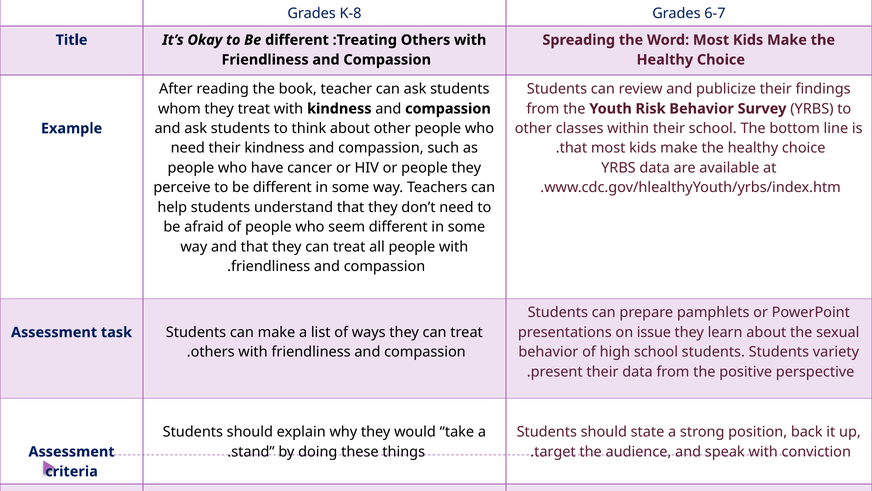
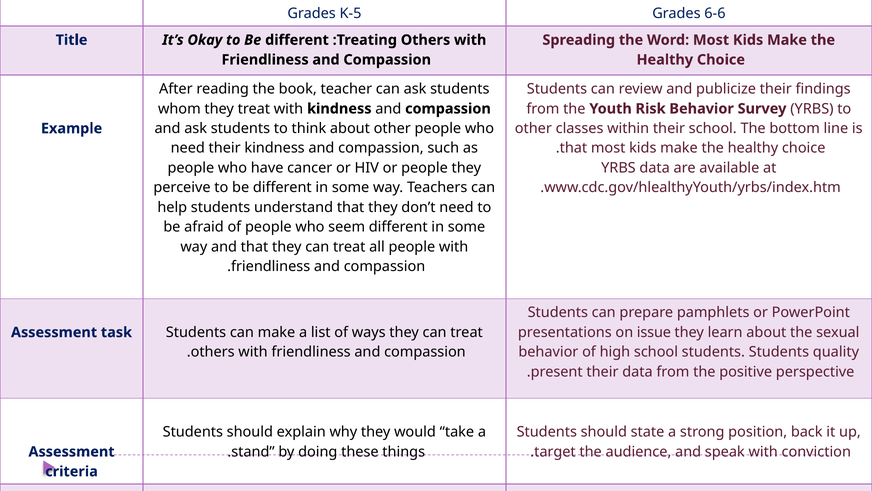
K-8: K-8 -> K-5
6-7: 6-7 -> 6-6
variety: variety -> quality
